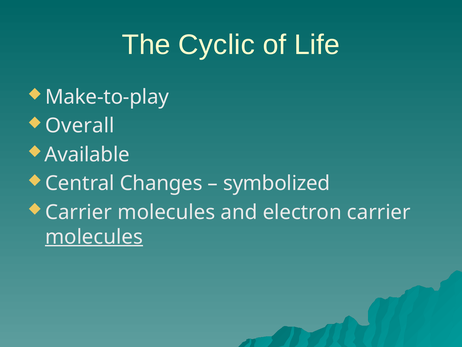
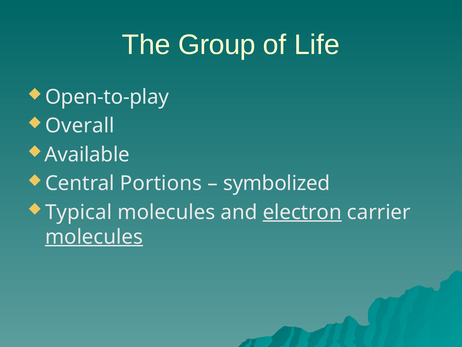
Cyclic: Cyclic -> Group
Make-to-play: Make-to-play -> Open-to-play
Changes: Changes -> Portions
Carrier at (79, 212): Carrier -> Typical
electron underline: none -> present
